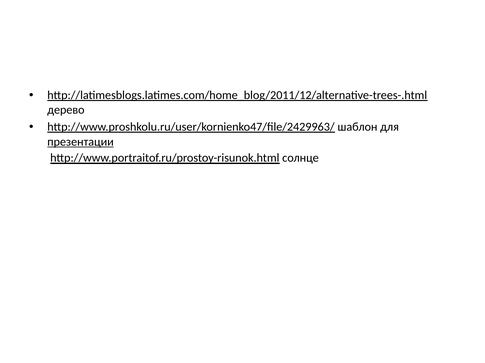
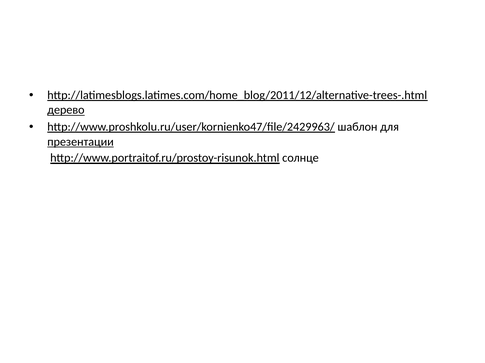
дерево underline: none -> present
